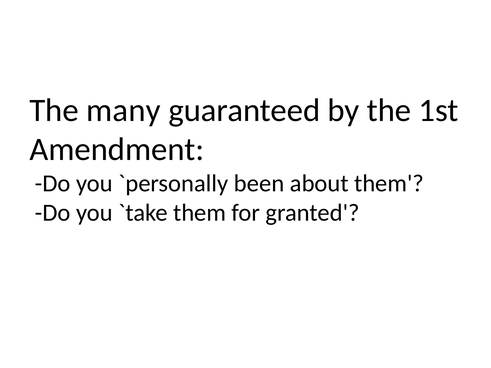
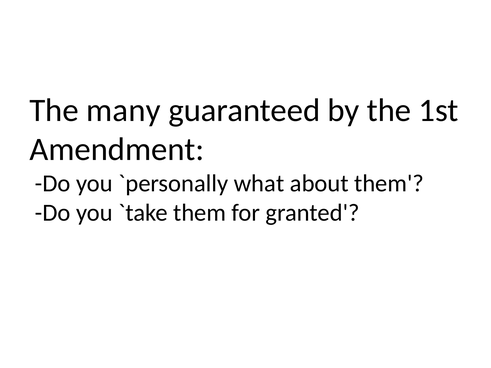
been: been -> what
